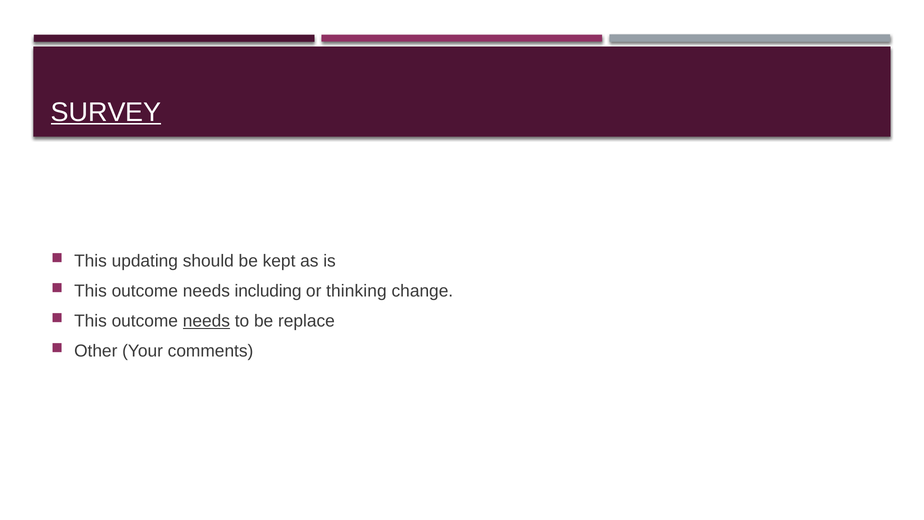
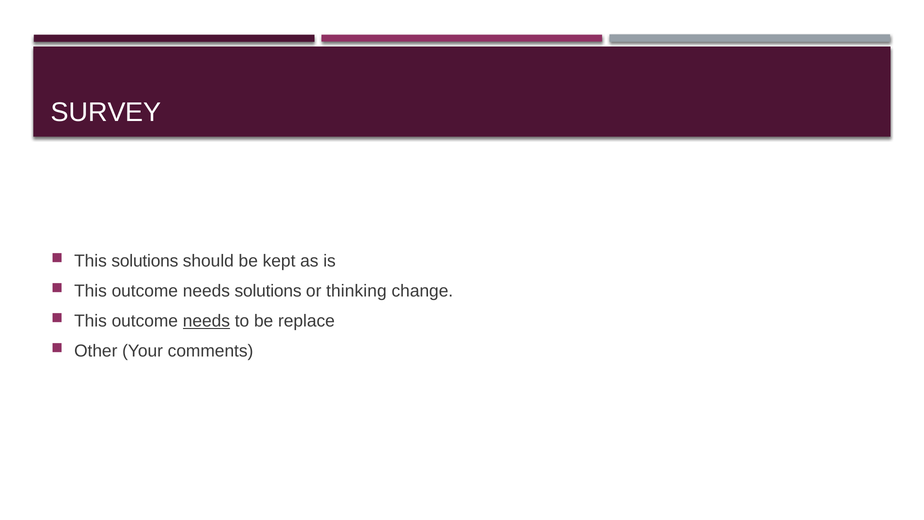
SURVEY underline: present -> none
This updating: updating -> solutions
needs including: including -> solutions
